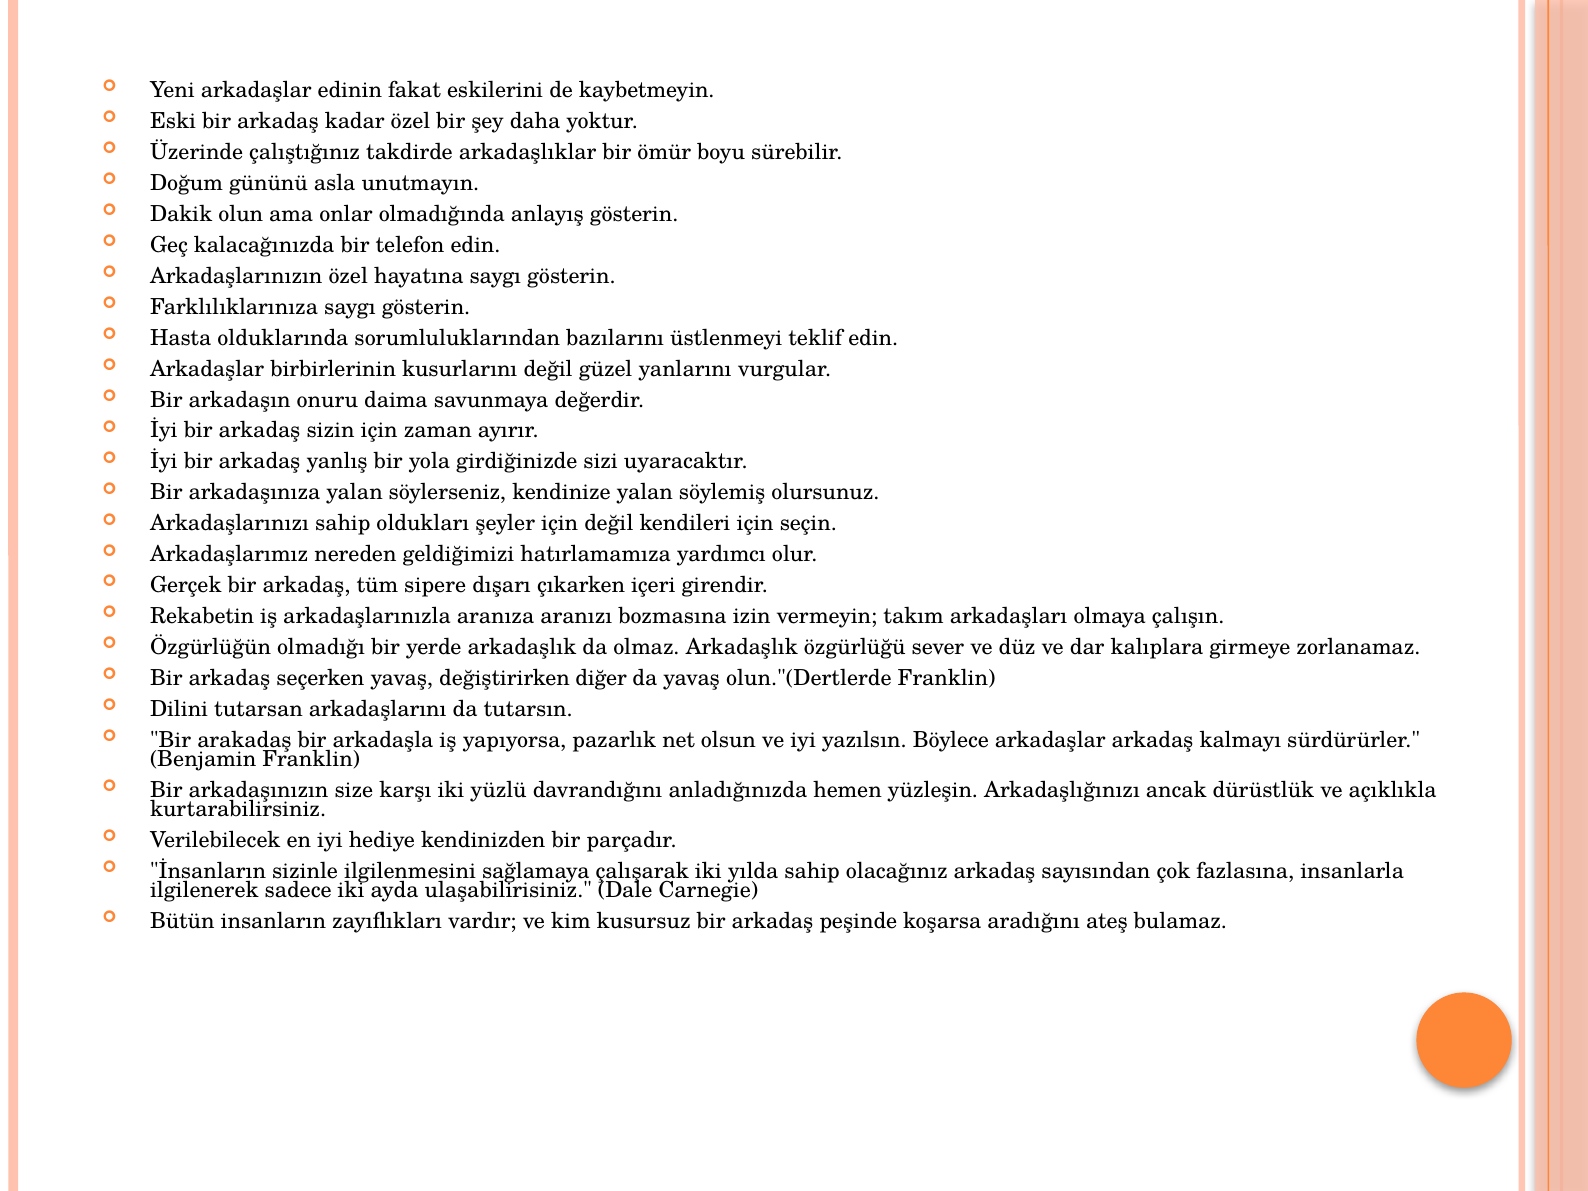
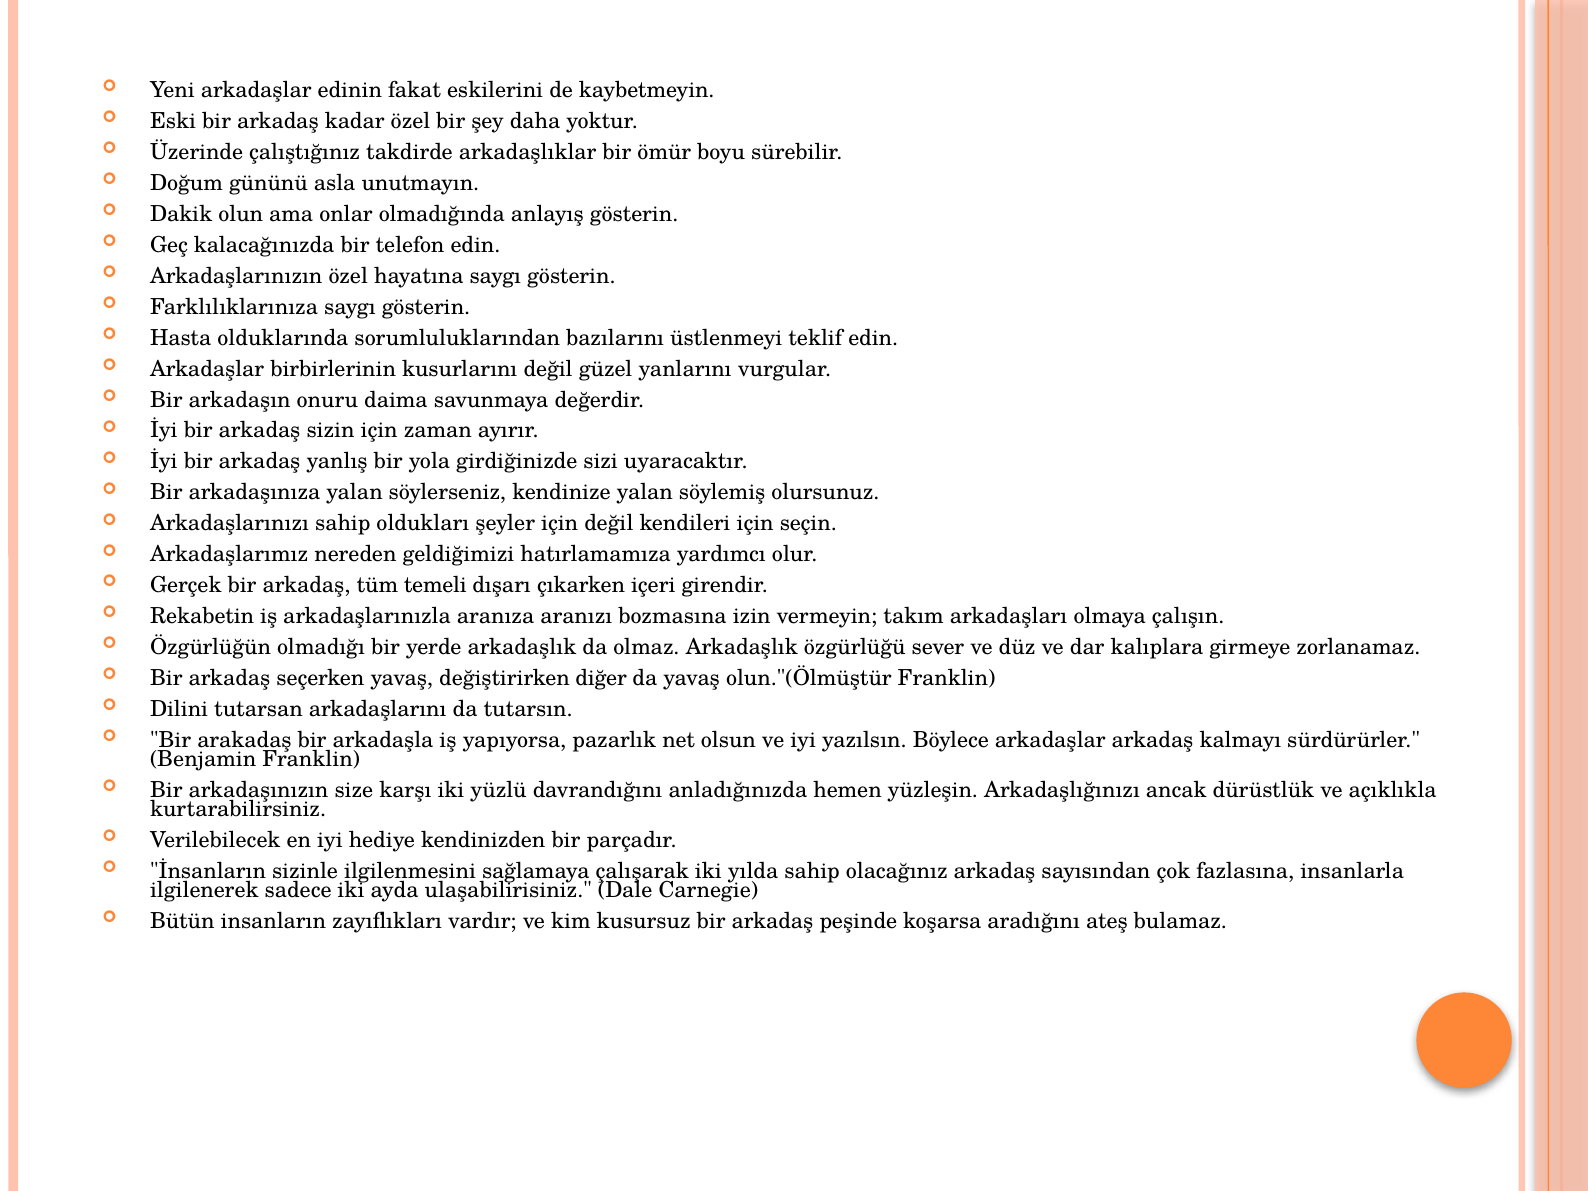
sipere: sipere -> temeli
olun."(Dertlerde: olun."(Dertlerde -> olun."(Ölmüştür
